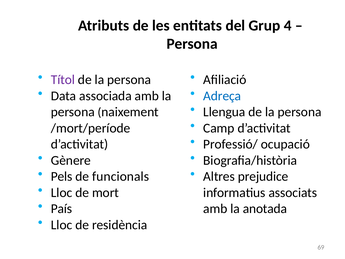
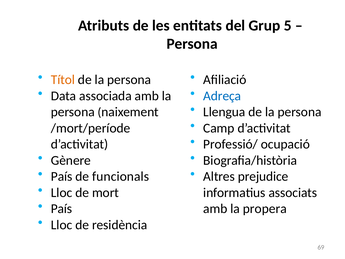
4: 4 -> 5
Títol colour: purple -> orange
Pels at (62, 176): Pels -> País
anotada: anotada -> propera
